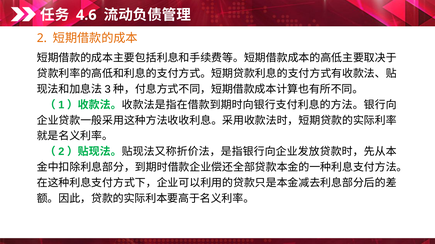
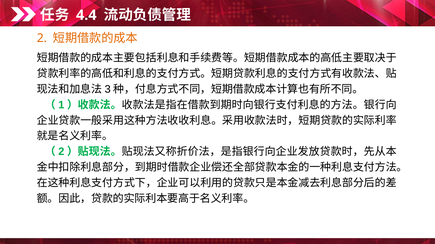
4.6: 4.6 -> 4.4
